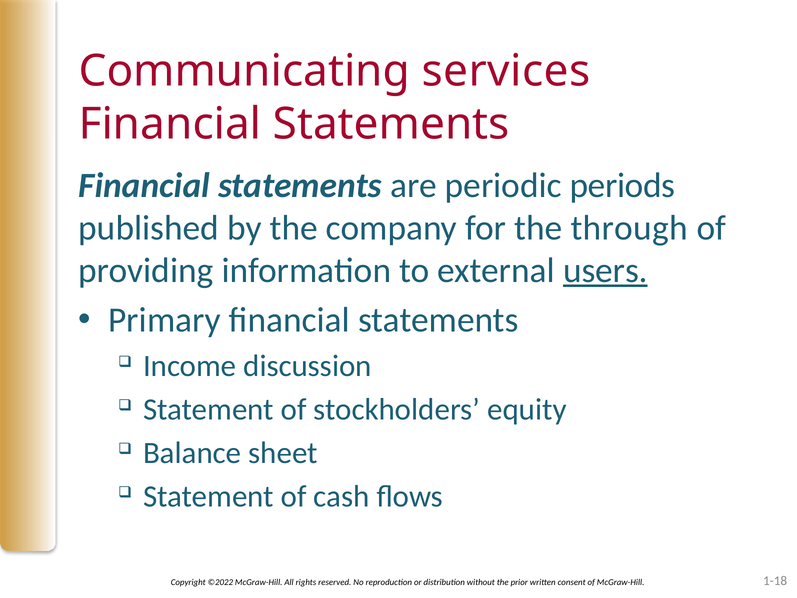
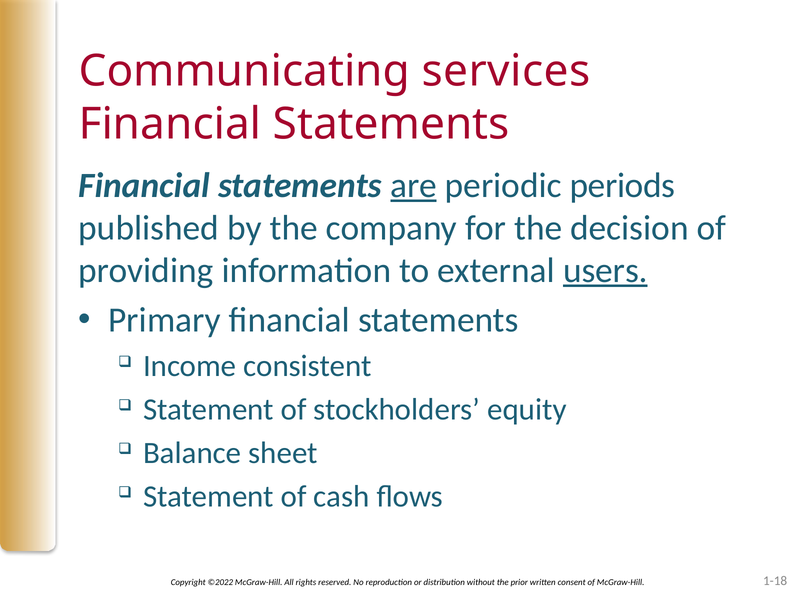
are underline: none -> present
through: through -> decision
discussion: discussion -> consistent
